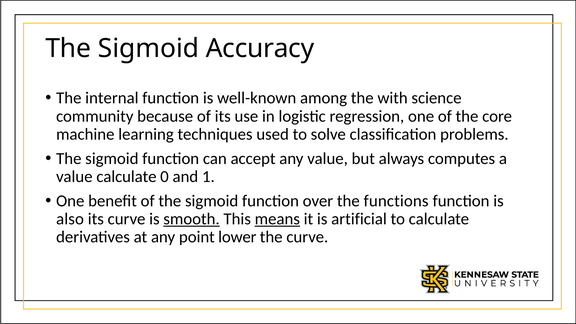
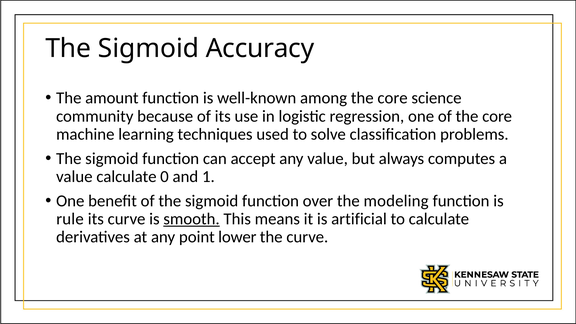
internal: internal -> amount
among the with: with -> core
functions: functions -> modeling
also: also -> rule
means underline: present -> none
